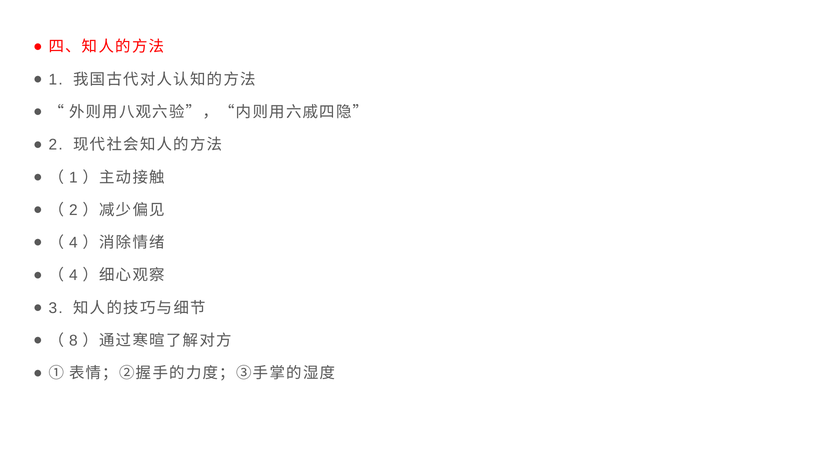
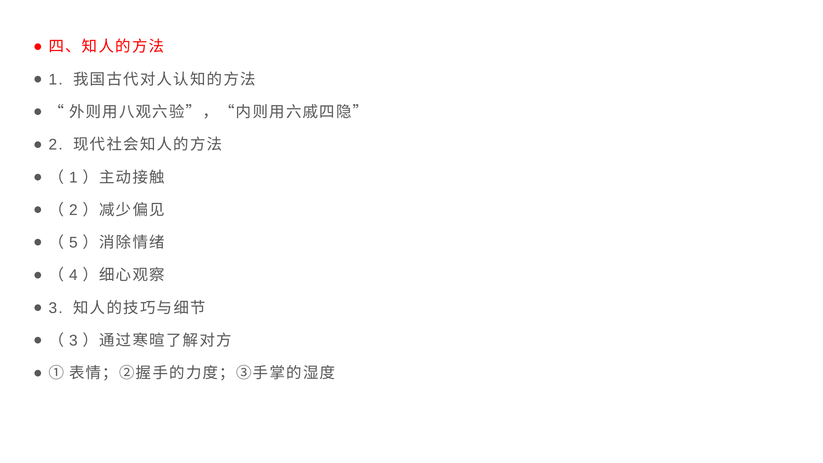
4 at (73, 243): 4 -> 5
8 at (73, 341): 8 -> 3
